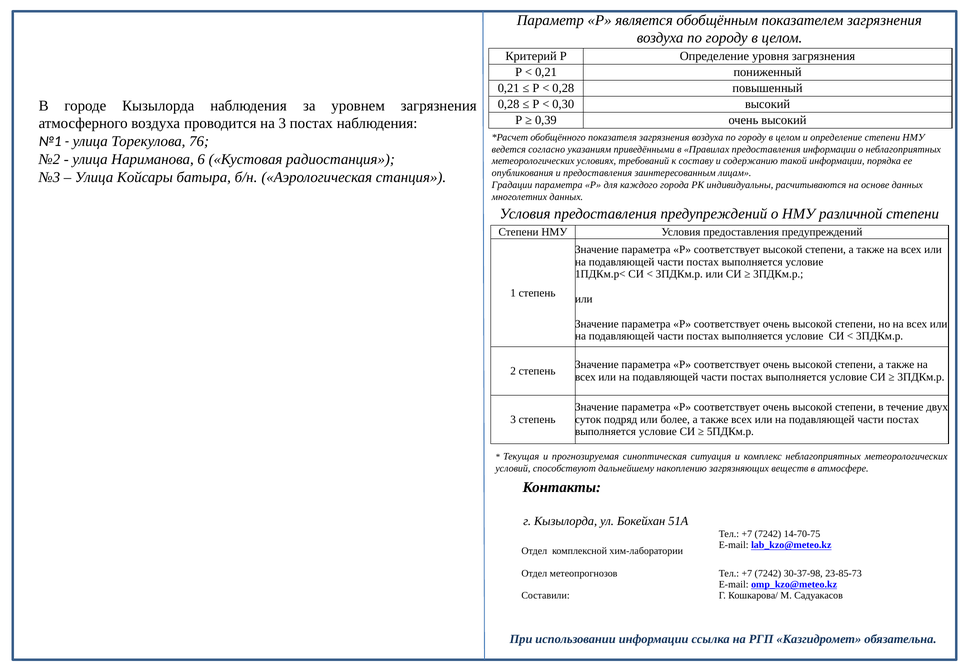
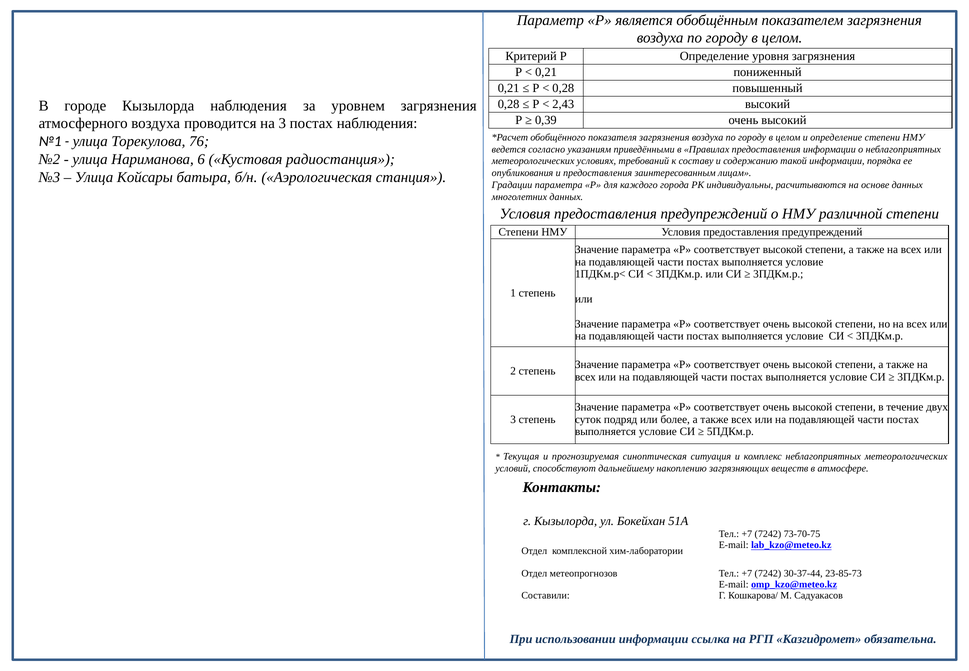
0,30: 0,30 -> 2,43
14-70-75: 14-70-75 -> 73-70-75
30-37-98: 30-37-98 -> 30-37-44
